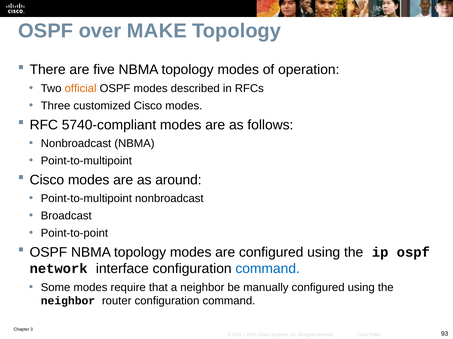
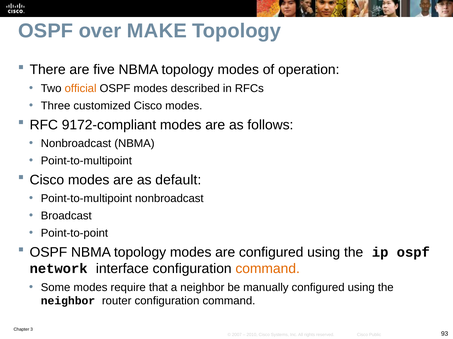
5740-compliant: 5740-compliant -> 9172-compliant
around: around -> default
command at (268, 269) colour: blue -> orange
